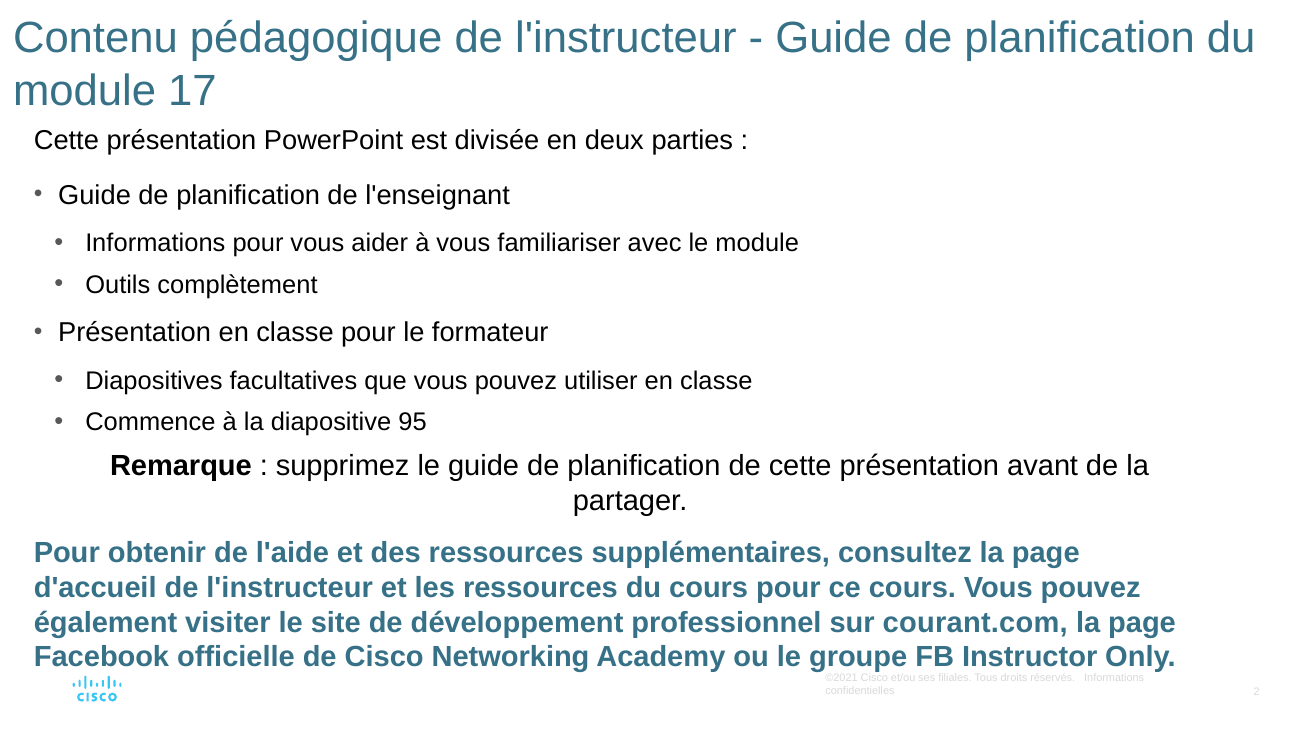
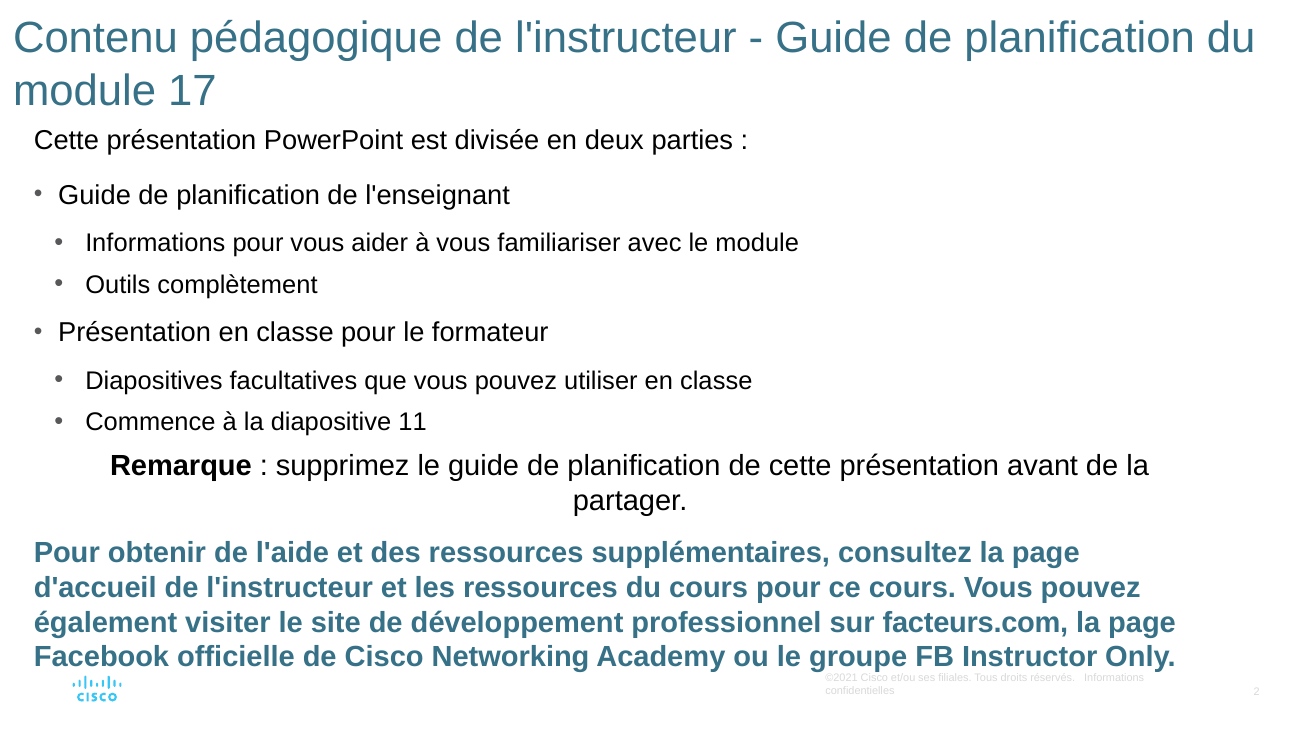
95: 95 -> 11
courant.com: courant.com -> facteurs.com
